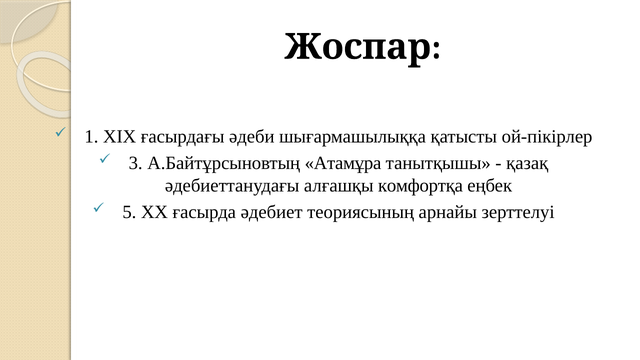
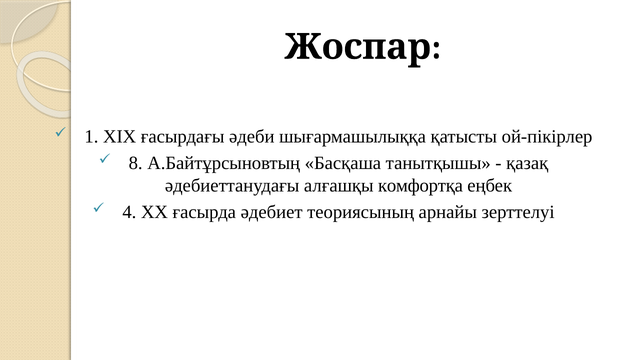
3: 3 -> 8
Атамұра: Атамұра -> Басқаша
5: 5 -> 4
